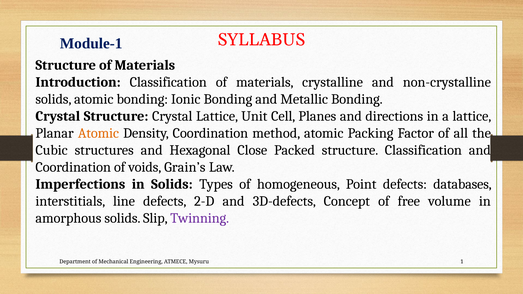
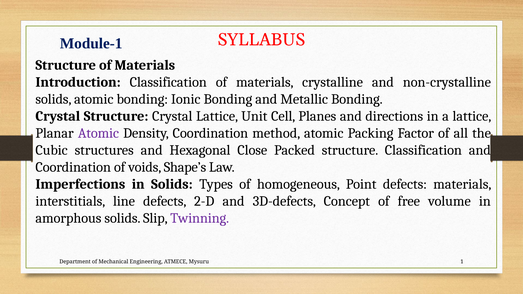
Atomic at (98, 133) colour: orange -> purple
Grain’s: Grain’s -> Shape’s
defects databases: databases -> materials
